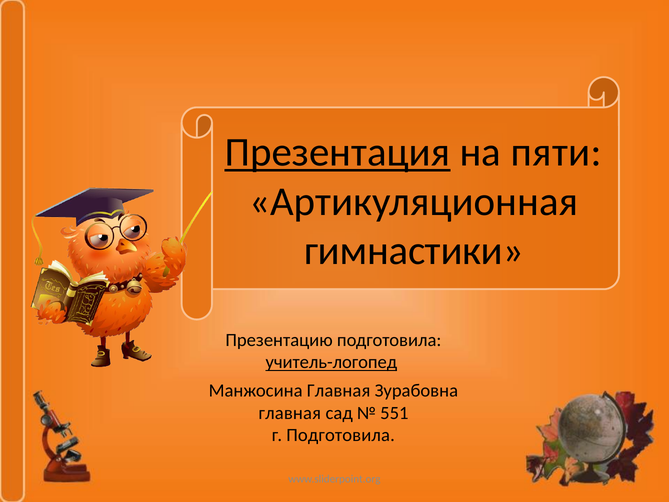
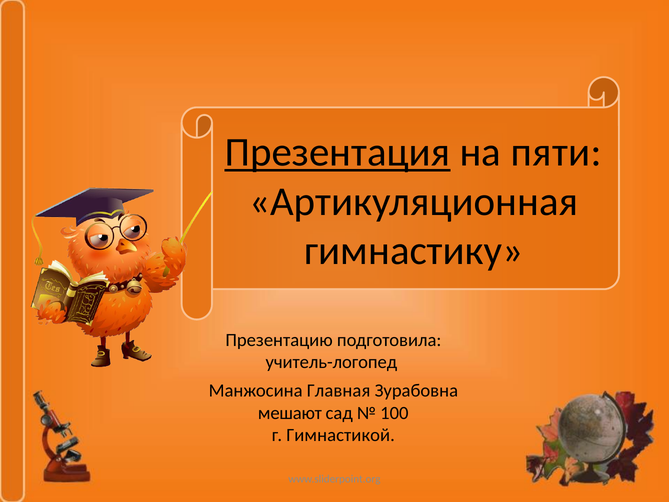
гимнастики: гимнастики -> гимнастику
учитель-логопед underline: present -> none
главная at (290, 413): главная -> мешают
551: 551 -> 100
г Подготовила: Подготовила -> Гимнастикой
